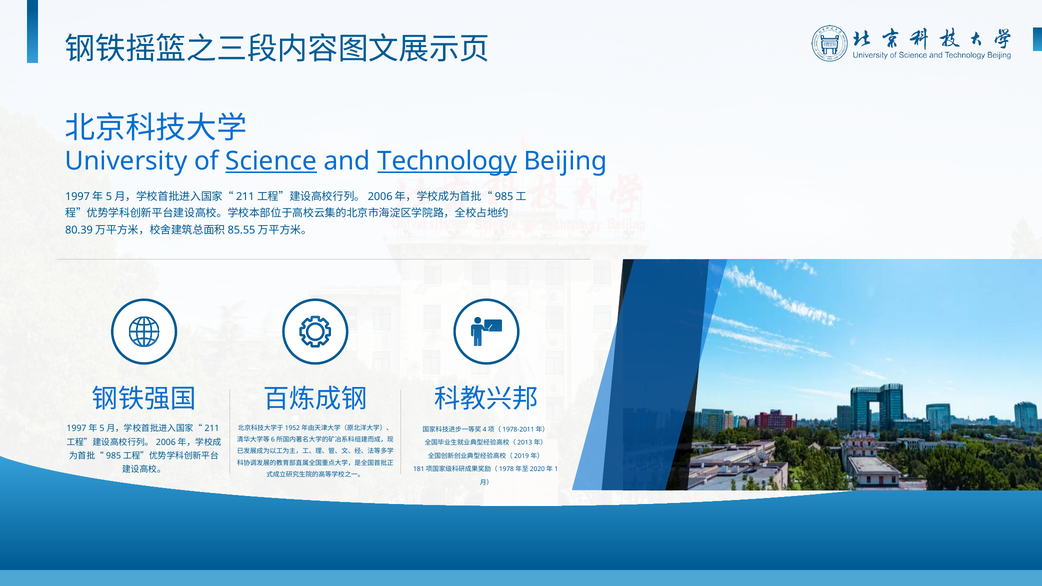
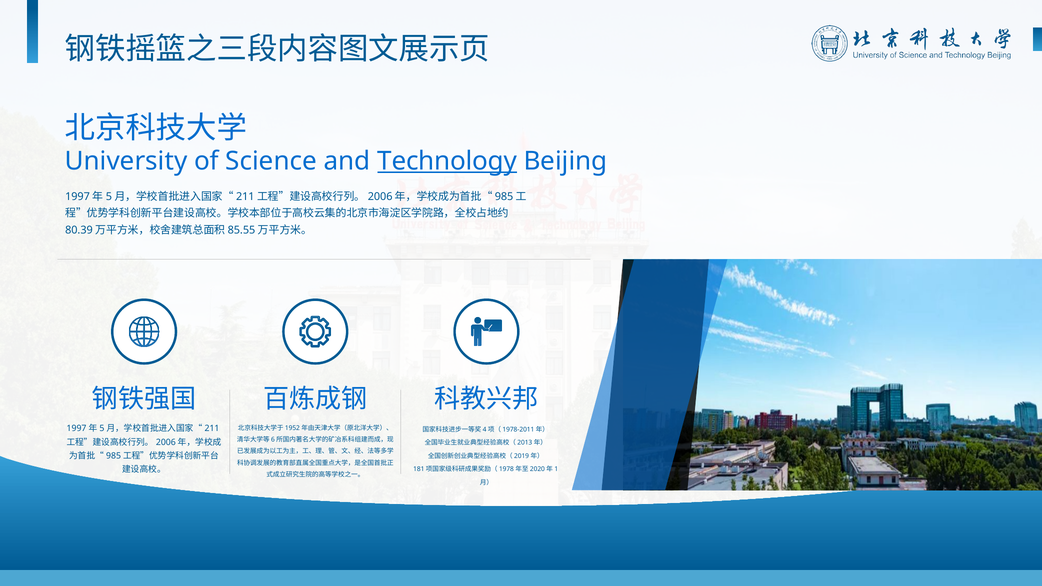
Science underline: present -> none
